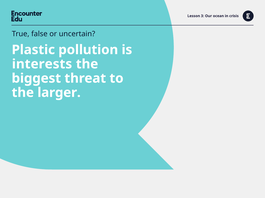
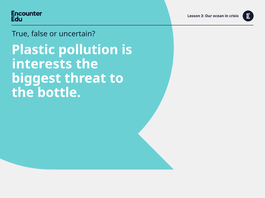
larger: larger -> bottle
